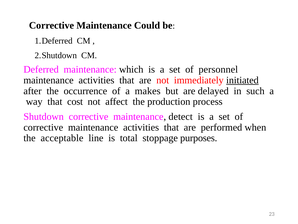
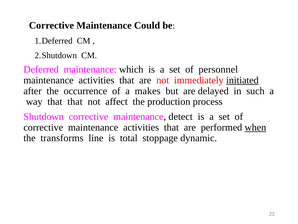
that cost: cost -> that
when underline: none -> present
acceptable: acceptable -> transforms
purposes: purposes -> dynamic
